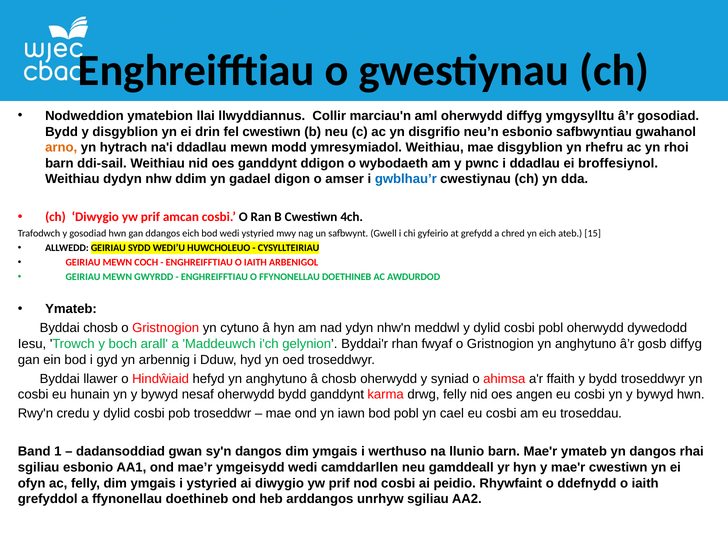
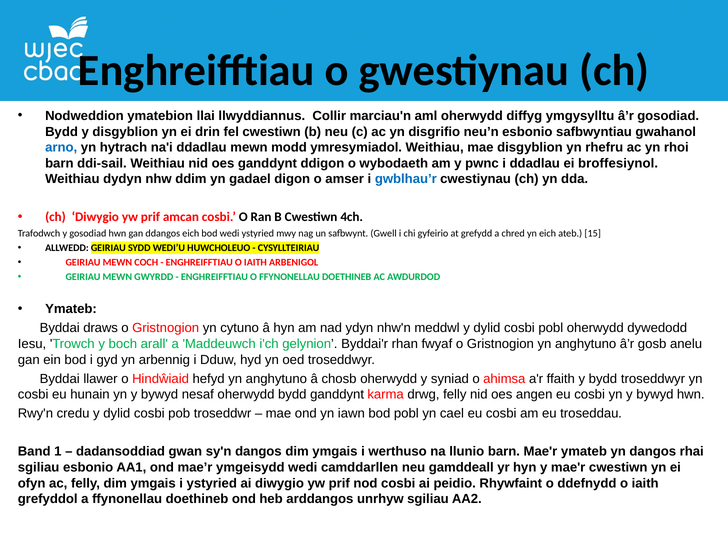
arno colour: orange -> blue
Byddai chosb: chosb -> draws
gosb diffyg: diffyg -> anelu
